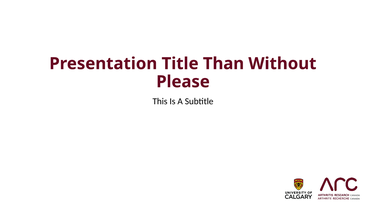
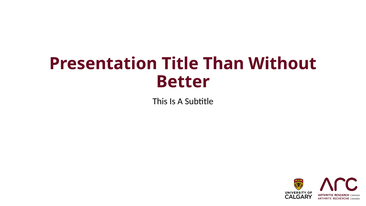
Please: Please -> Better
